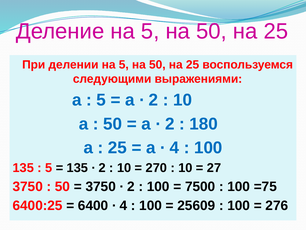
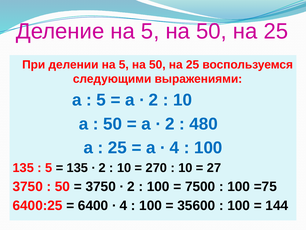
180: 180 -> 480
25609: 25609 -> 35600
276: 276 -> 144
